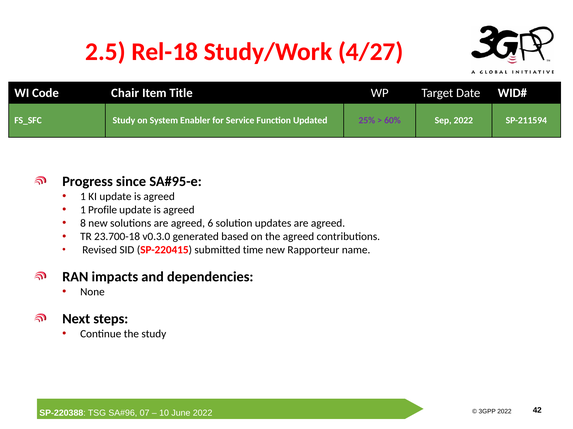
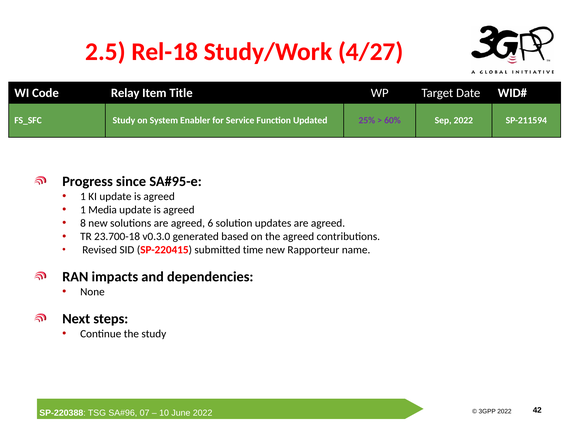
Chair: Chair -> Relay
Profile: Profile -> Media
